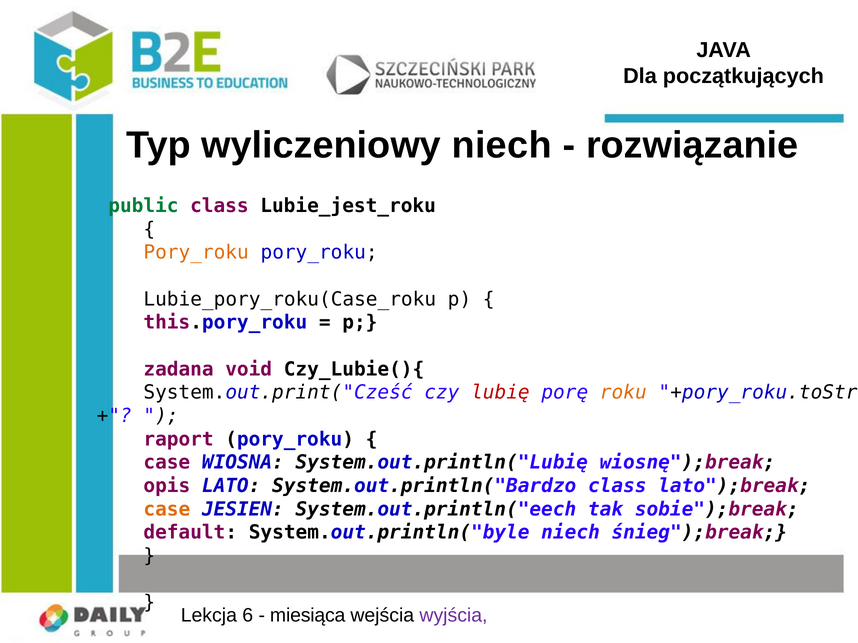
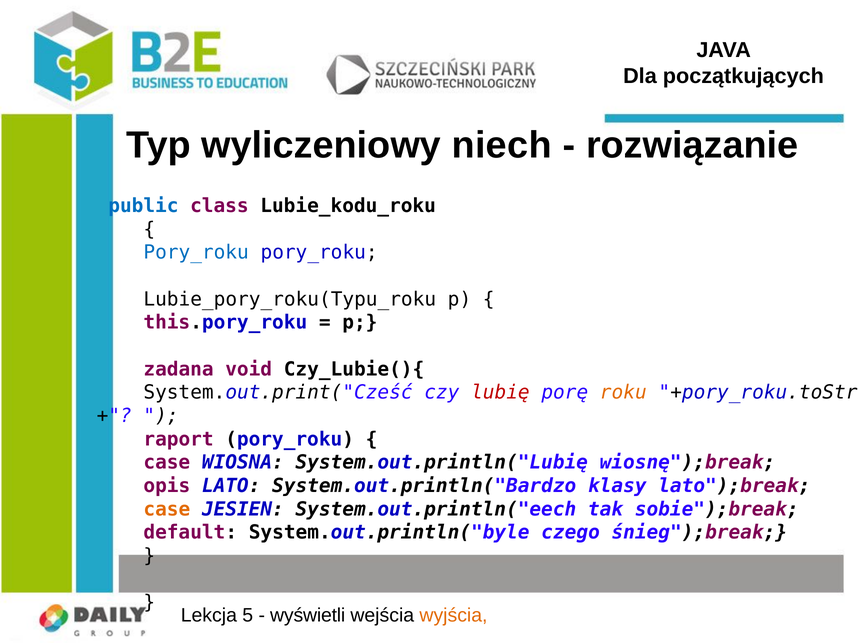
public colour: green -> blue
Lubie_jest_roku: Lubie_jest_roku -> Lubie_kodu_roku
Pory_roku at (196, 253) colour: orange -> blue
Lubie_pory_roku(Case_roku: Lubie_pory_roku(Case_roku -> Lubie_pory_roku(Typu_roku
System.out.println("Bardzo class: class -> klasy
System.out.println("byle niech: niech -> czego
6: 6 -> 5
miesiąca: miesiąca -> wyświetli
wyjścia colour: purple -> orange
